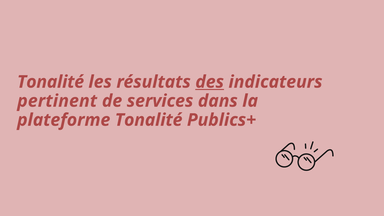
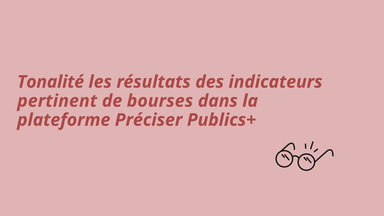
des underline: present -> none
services: services -> bourses
plateforme Tonalité: Tonalité -> Préciser
